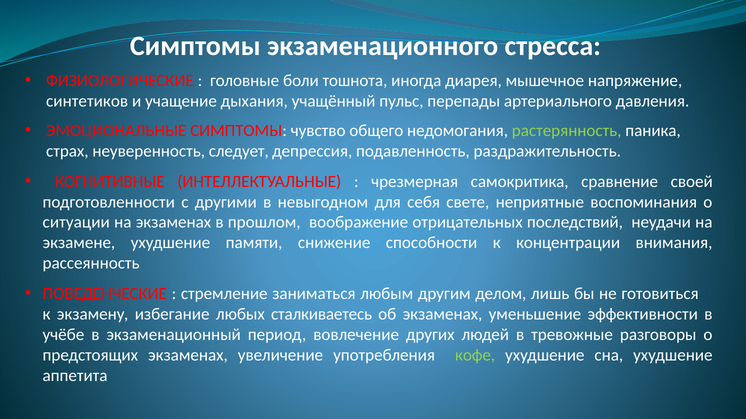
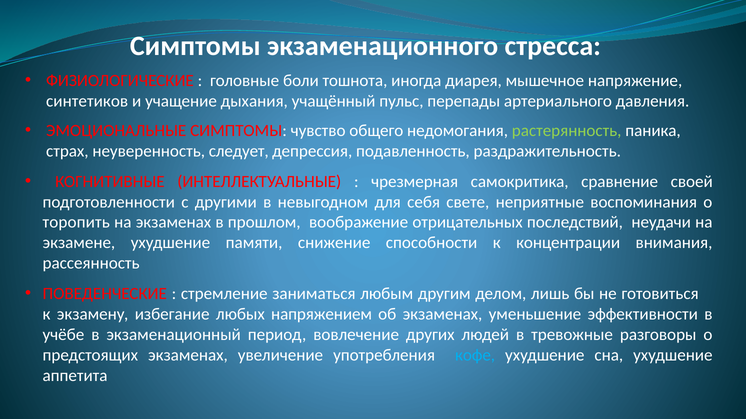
ситуации: ситуации -> торопить
сталкиваетесь: сталкиваетесь -> напряжением
кофе colour: light green -> light blue
